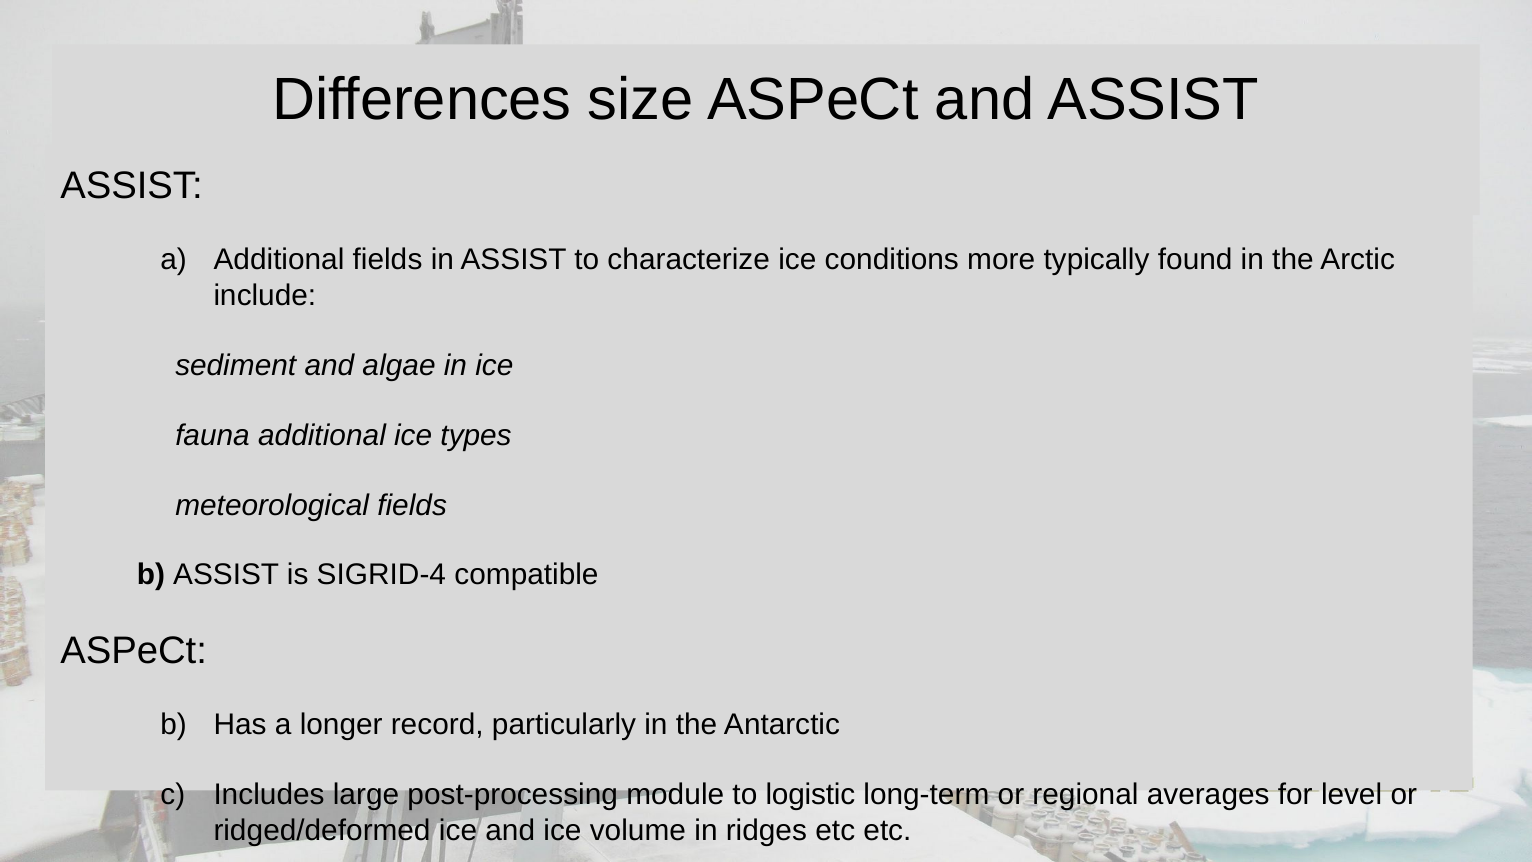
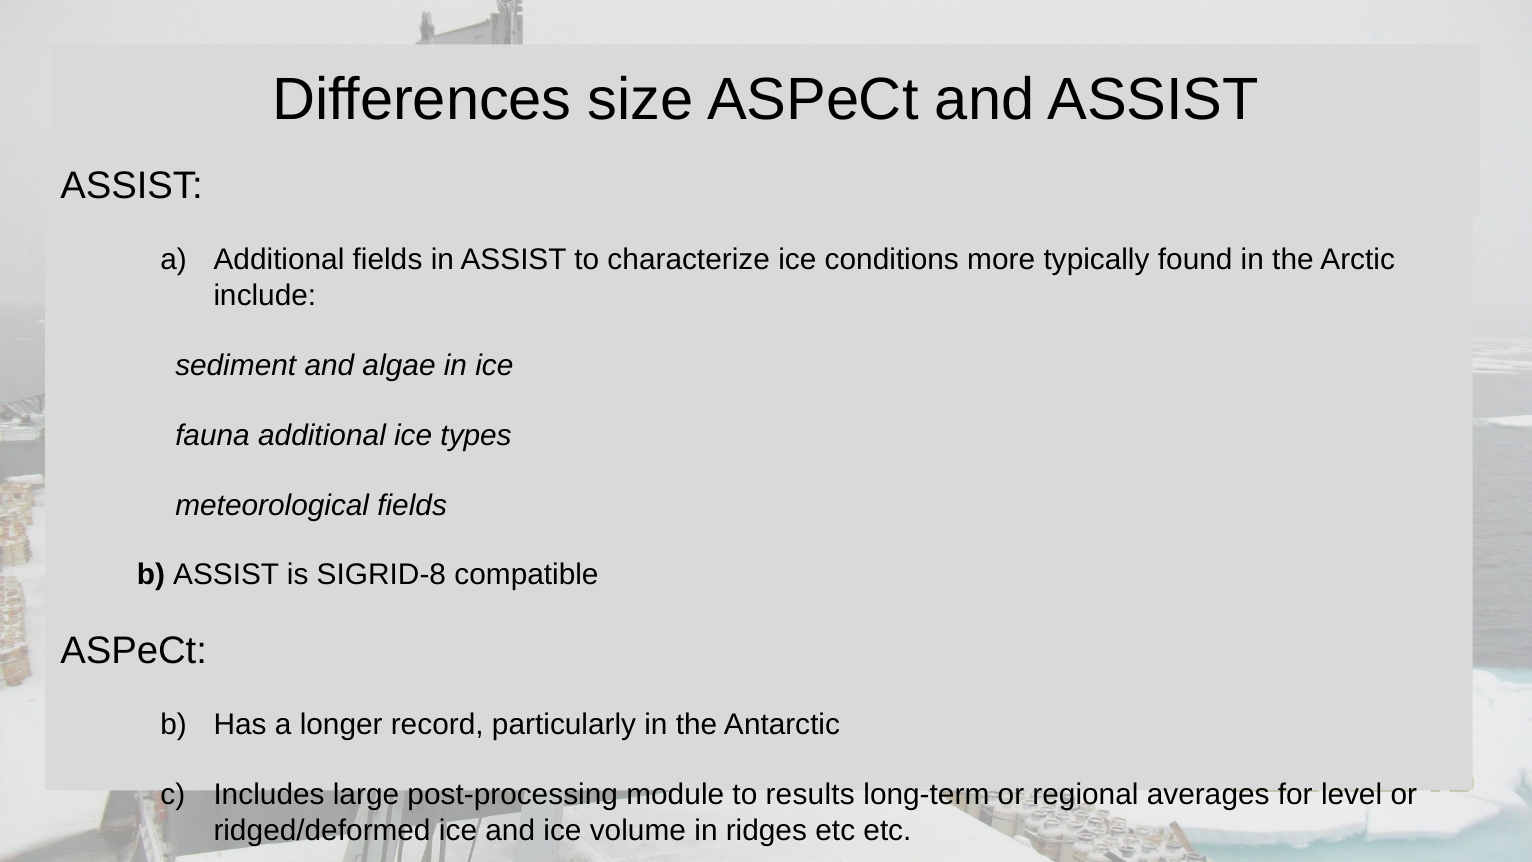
SIGRID-4: SIGRID-4 -> SIGRID-8
logistic: logistic -> results
